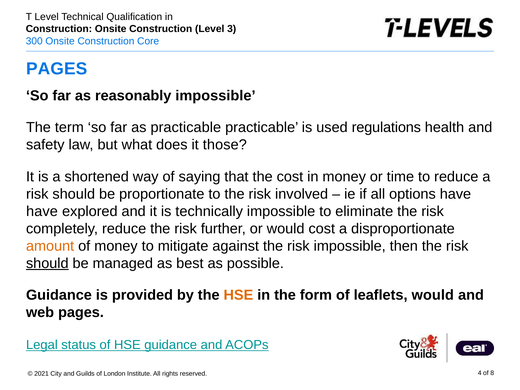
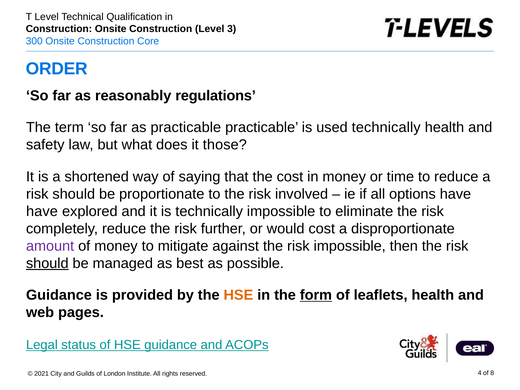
PAGES at (57, 69): PAGES -> ORDER
reasonably impossible: impossible -> regulations
used regulations: regulations -> technically
amount colour: orange -> purple
form underline: none -> present
leaflets would: would -> health
